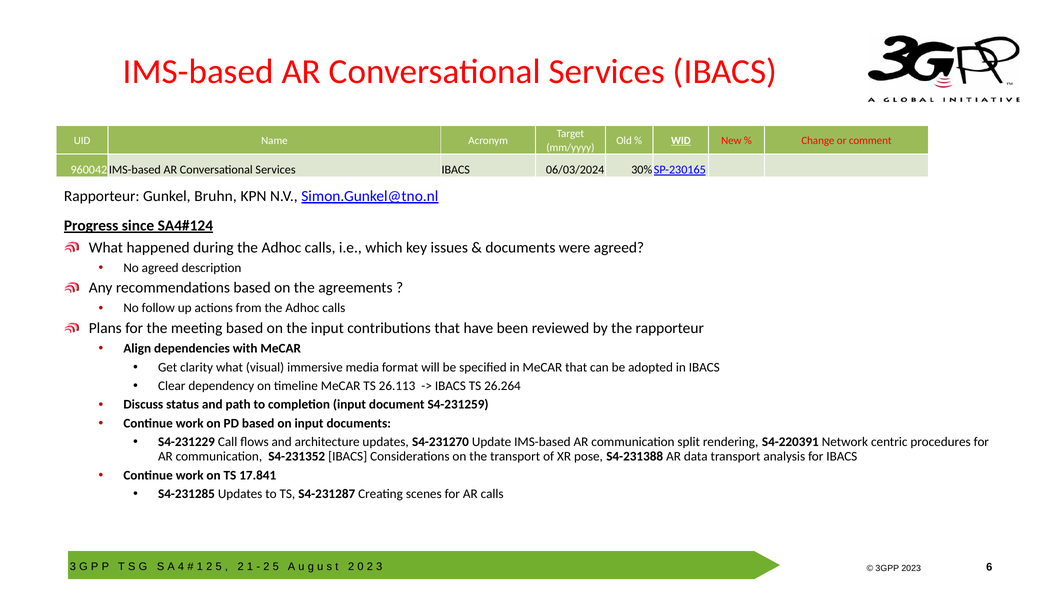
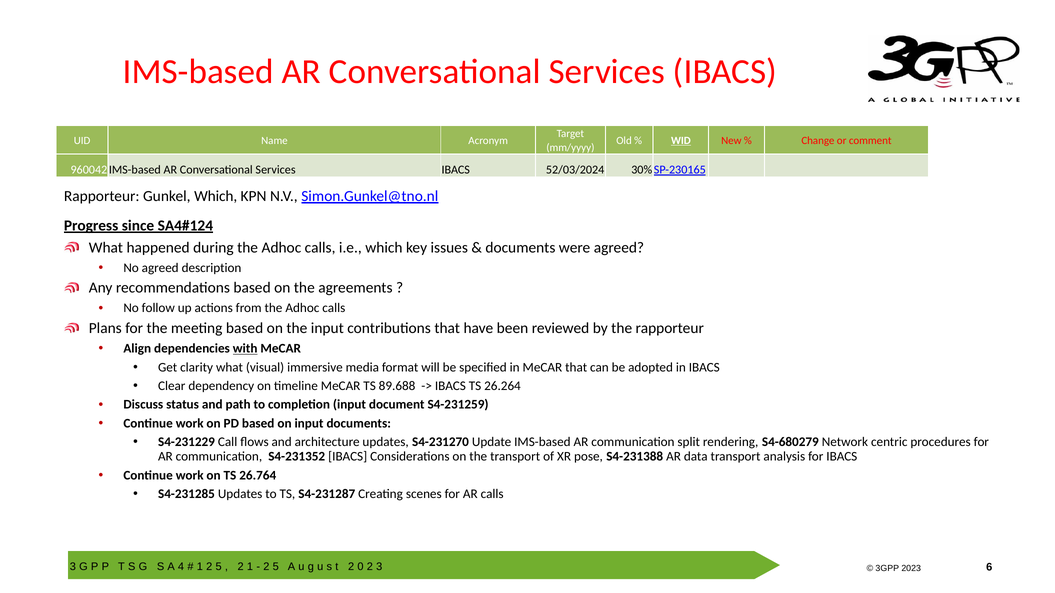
06/03/2024: 06/03/2024 -> 52/03/2024
Gunkel Bruhn: Bruhn -> Which
with underline: none -> present
26.113: 26.113 -> 89.688
S4-220391: S4-220391 -> S4-680279
17.841: 17.841 -> 26.764
